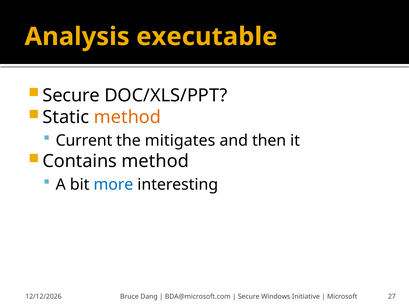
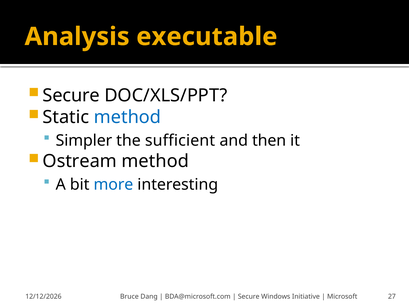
method at (128, 117) colour: orange -> blue
Current: Current -> Simpler
mitigates: mitigates -> sufficient
Contains: Contains -> Ostream
